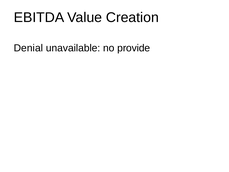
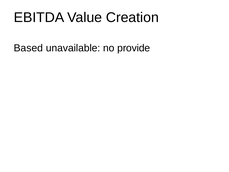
Denial: Denial -> Based
